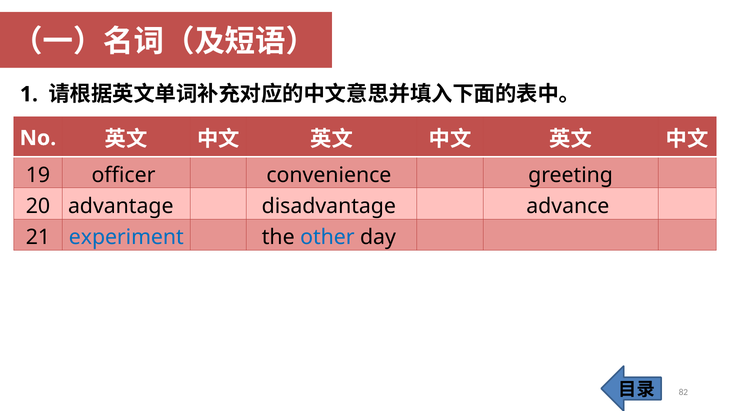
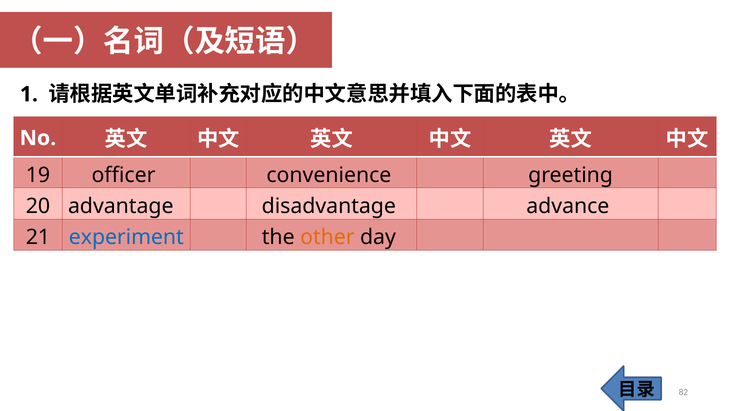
other colour: blue -> orange
